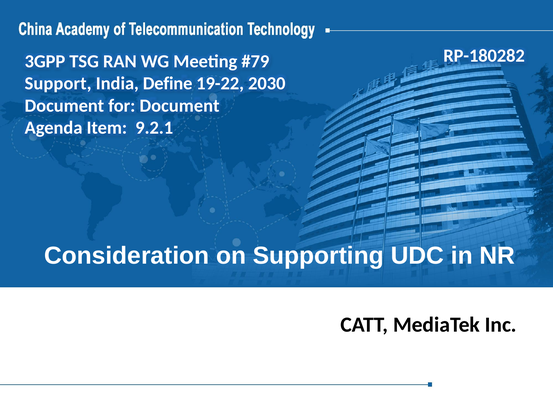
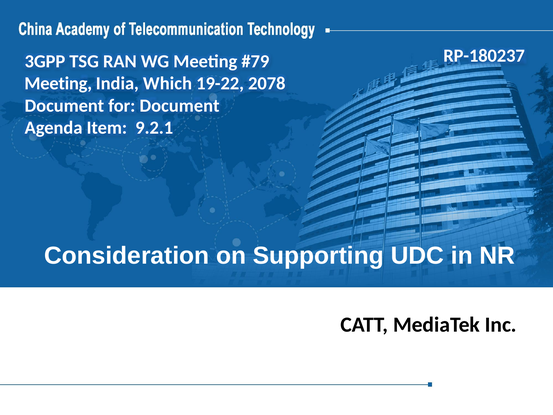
RP-180282: RP-180282 -> RP-180237
Support at (58, 83): Support -> Meeting
Define: Define -> Which
2030: 2030 -> 2078
